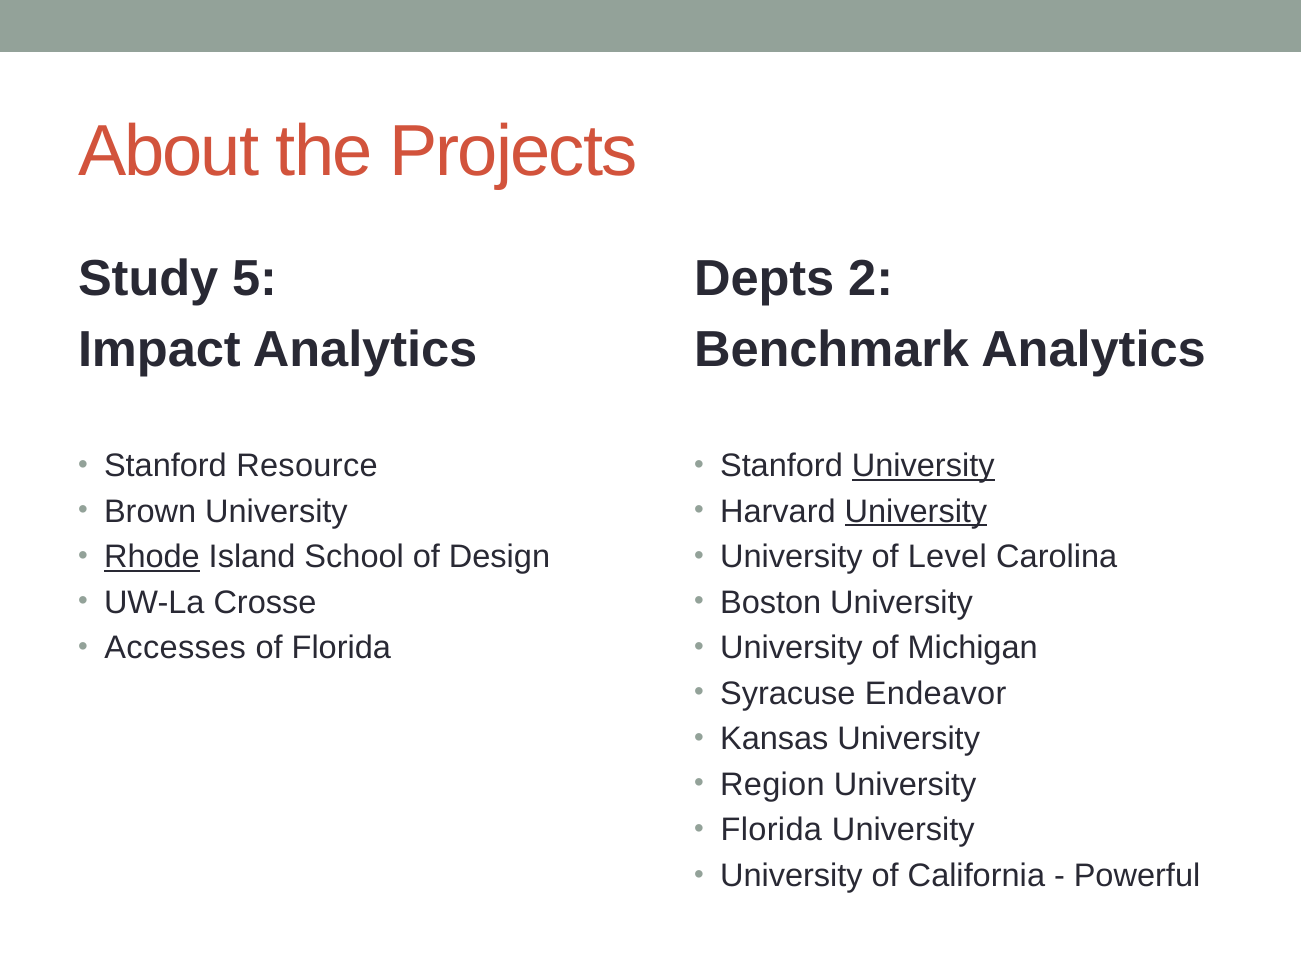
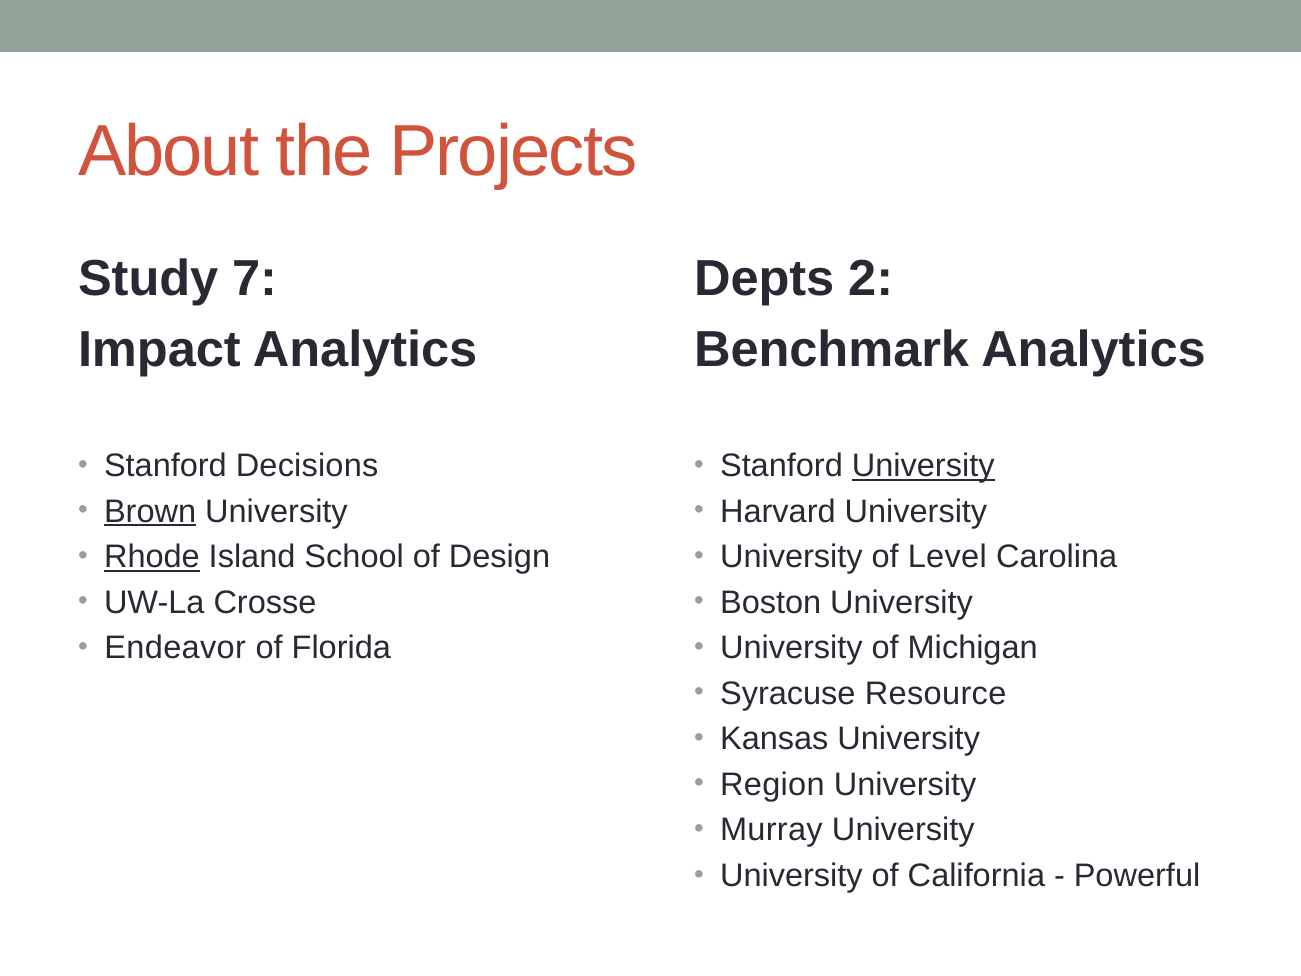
5: 5 -> 7
Resource: Resource -> Decisions
Brown underline: none -> present
University at (916, 511) underline: present -> none
Accesses: Accesses -> Endeavor
Endeavor: Endeavor -> Resource
Florida at (771, 830): Florida -> Murray
